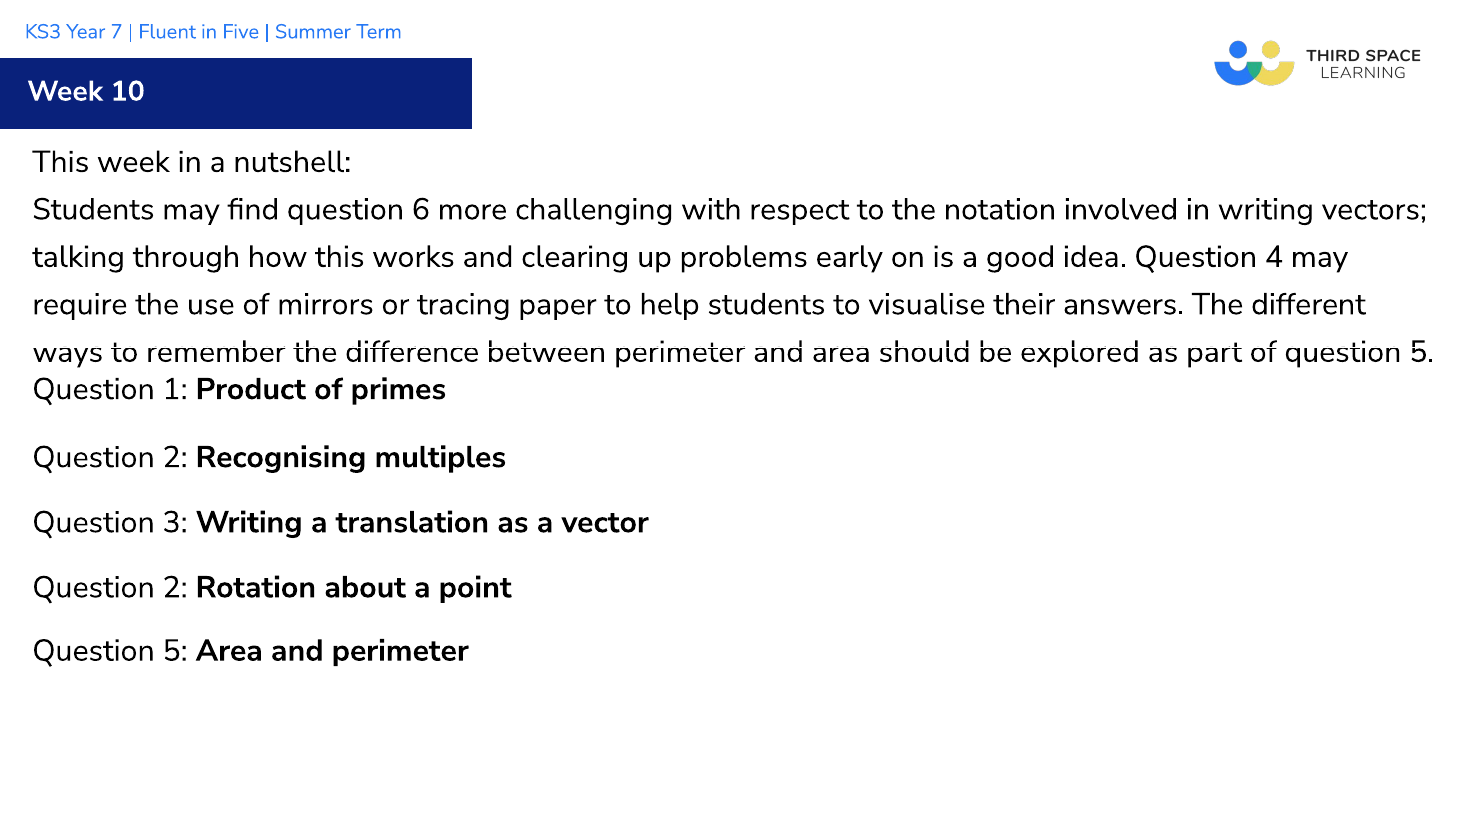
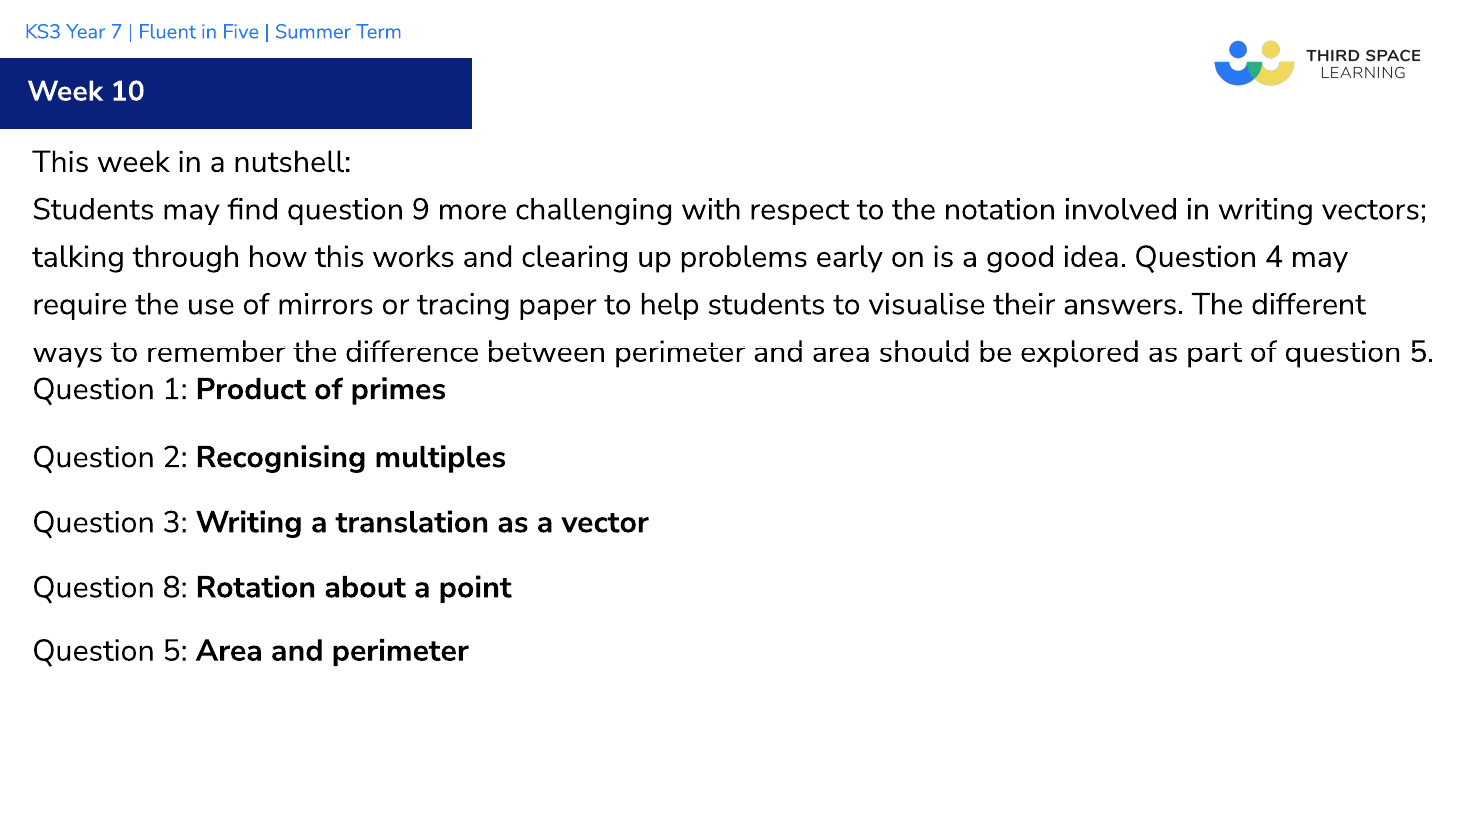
6: 6 -> 9
2 at (175, 587): 2 -> 8
